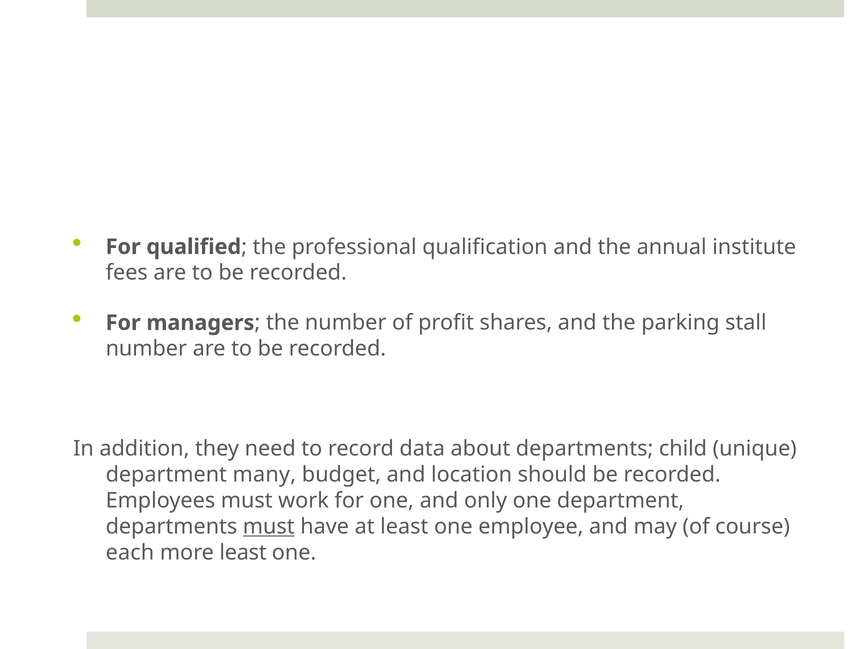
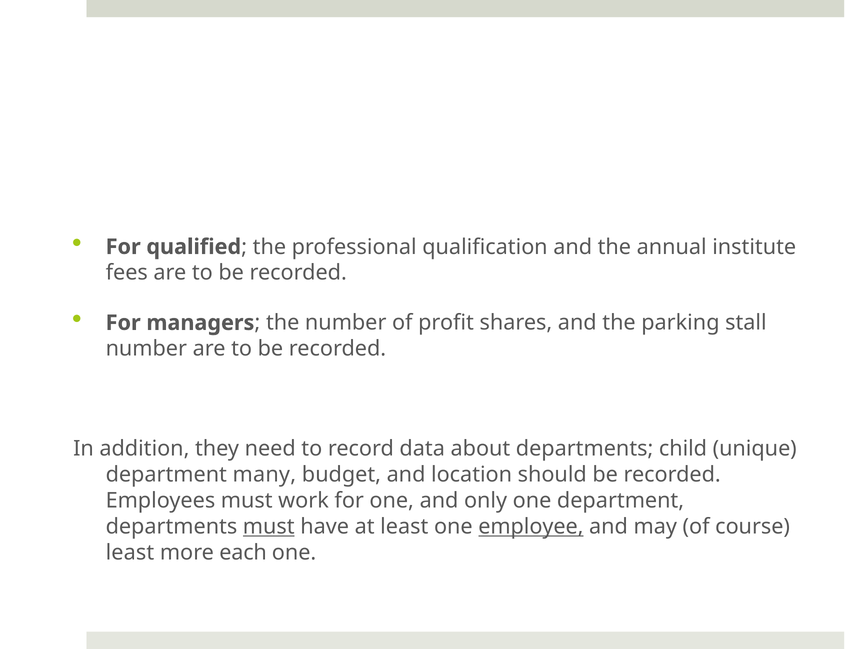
employee underline: none -> present
each at (130, 553): each -> least
more least: least -> each
